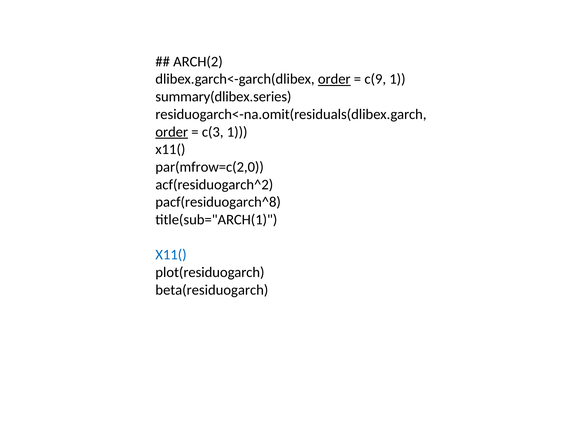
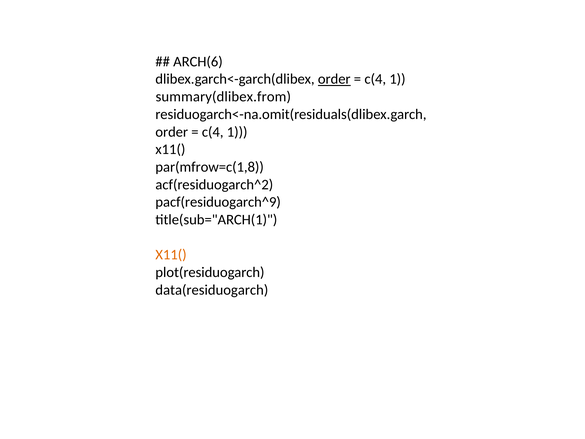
ARCH(2: ARCH(2 -> ARCH(6
c(9 at (375, 79): c(9 -> c(4
summary(dlibex.series: summary(dlibex.series -> summary(dlibex.from
order at (172, 132) underline: present -> none
c(3 at (213, 132): c(3 -> c(4
par(mfrow=c(2,0: par(mfrow=c(2,0 -> par(mfrow=c(1,8
pacf(residuogarch^8: pacf(residuogarch^8 -> pacf(residuogarch^9
X11( at (171, 255) colour: blue -> orange
beta(residuogarch: beta(residuogarch -> data(residuogarch
